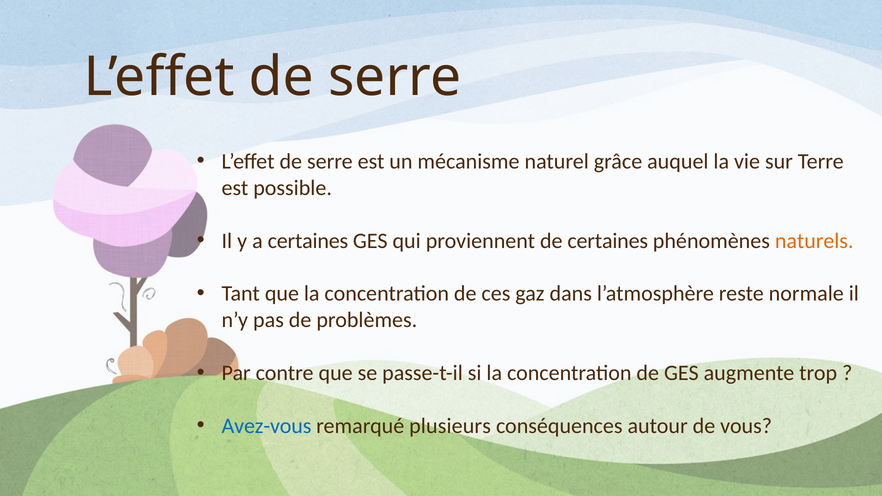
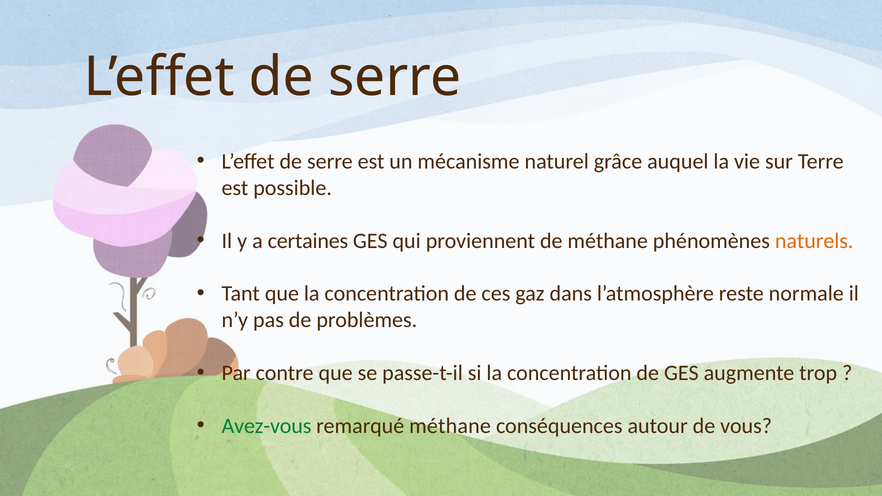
de certaines: certaines -> méthane
Avez-vous colour: blue -> green
remarqué plusieurs: plusieurs -> méthane
